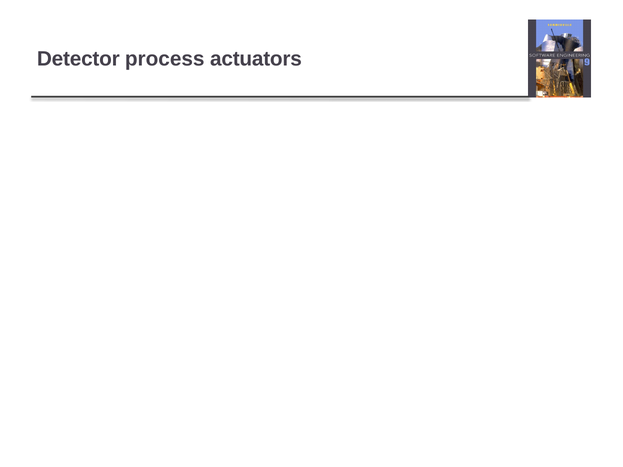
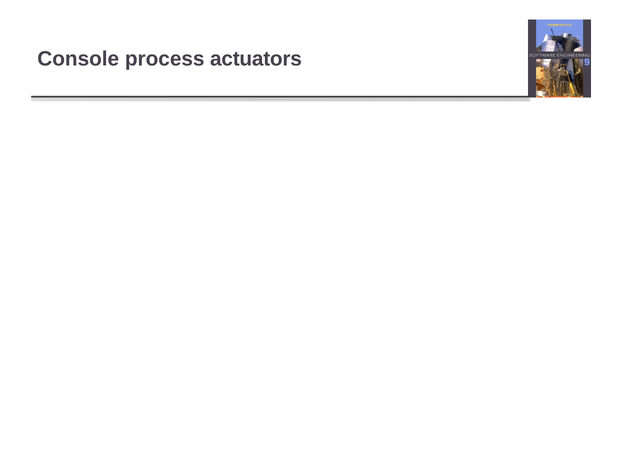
Detector: Detector -> Console
